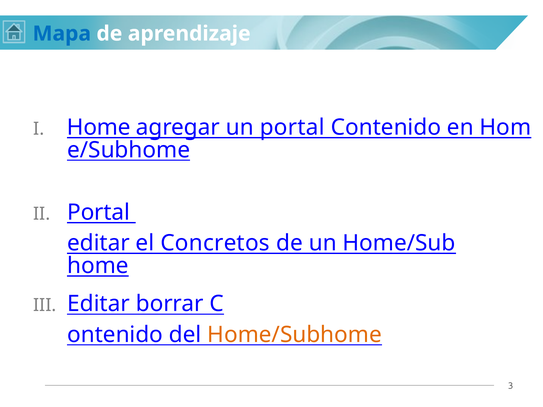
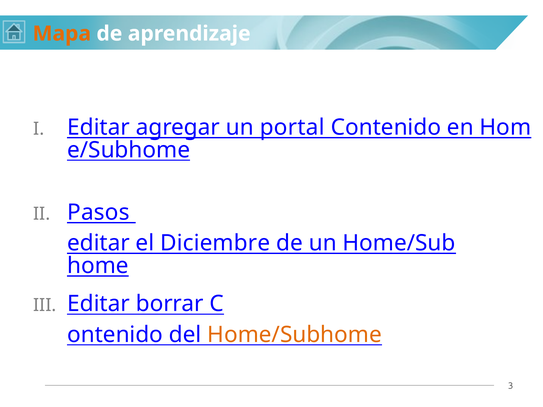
Mapa colour: blue -> orange
Home at (99, 127): Home -> Editar
Portal at (99, 212): Portal -> Pasos
Concretos: Concretos -> Diciembre
